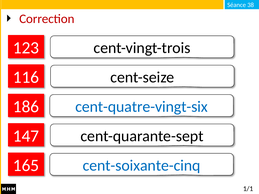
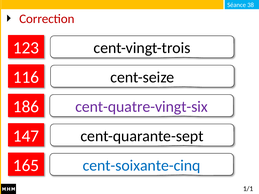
cent-quatre-vingt-six colour: blue -> purple
